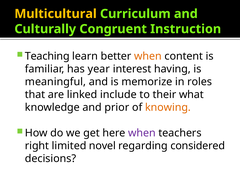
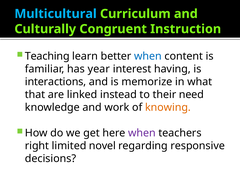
Multicultural colour: yellow -> light blue
when at (148, 56) colour: orange -> blue
meaningful: meaningful -> interactions
roles: roles -> what
include: include -> instead
what: what -> need
prior: prior -> work
considered: considered -> responsive
